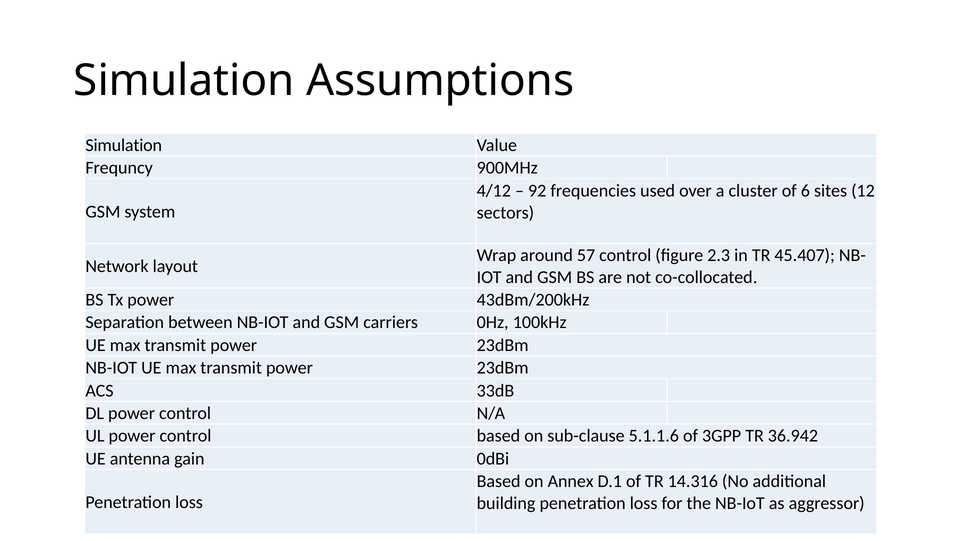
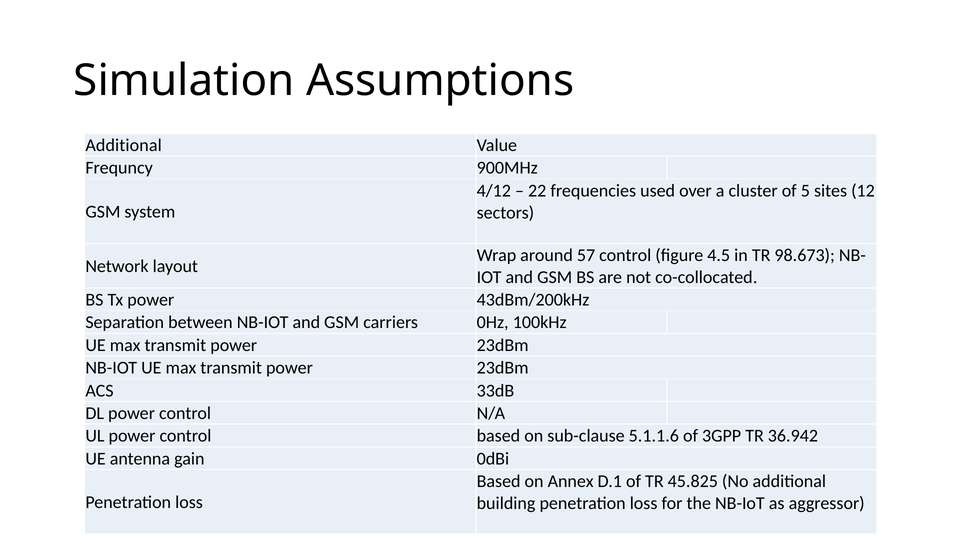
Simulation at (124, 145): Simulation -> Additional
92: 92 -> 22
6: 6 -> 5
2.3: 2.3 -> 4.5
45.407: 45.407 -> 98.673
14.316: 14.316 -> 45.825
